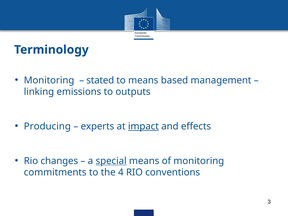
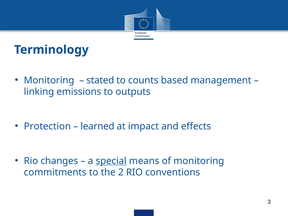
to means: means -> counts
Producing: Producing -> Protection
experts: experts -> learned
impact underline: present -> none
4: 4 -> 2
